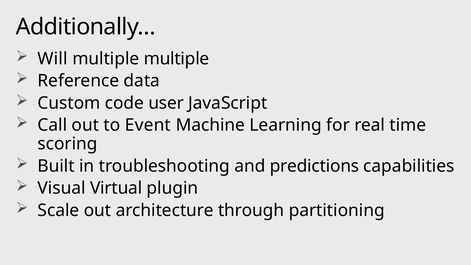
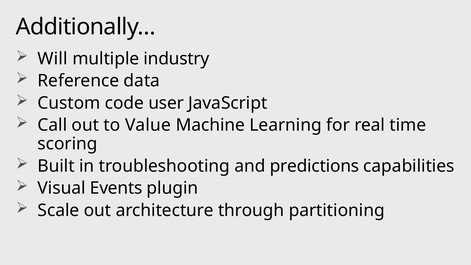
multiple multiple: multiple -> industry
Event: Event -> Value
Virtual: Virtual -> Events
